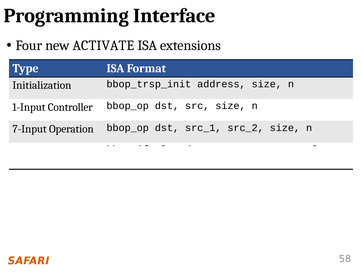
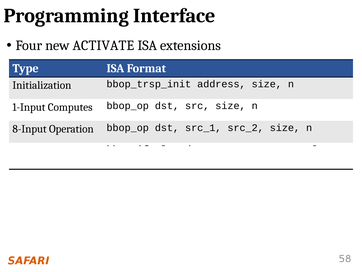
Controller: Controller -> Computes
7-Input: 7-Input -> 8-Input
